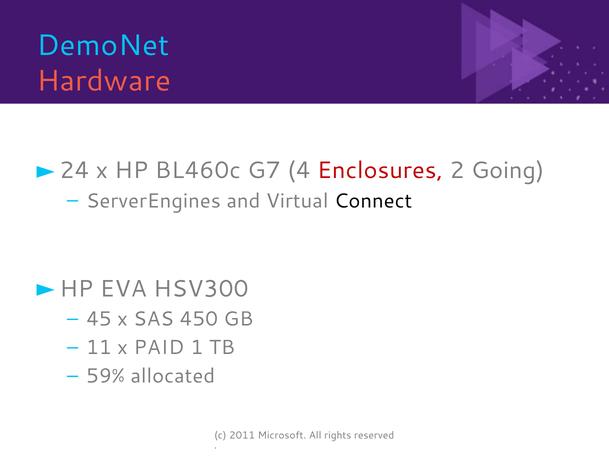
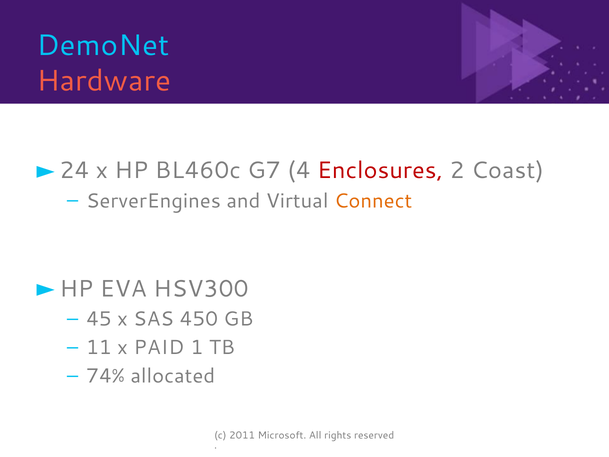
Going: Going -> Coast
Connect colour: black -> orange
59%: 59% -> 74%
